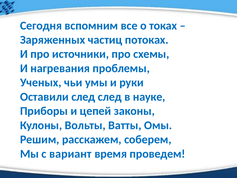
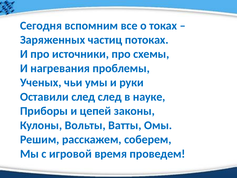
вариант: вариант -> игровой
